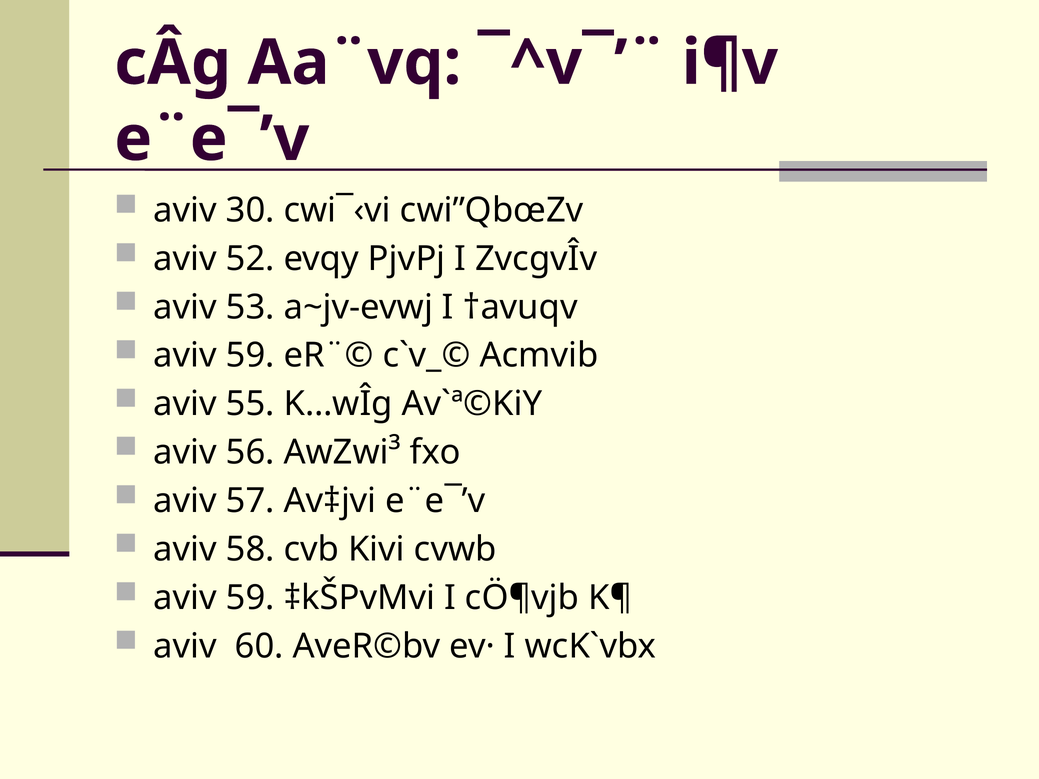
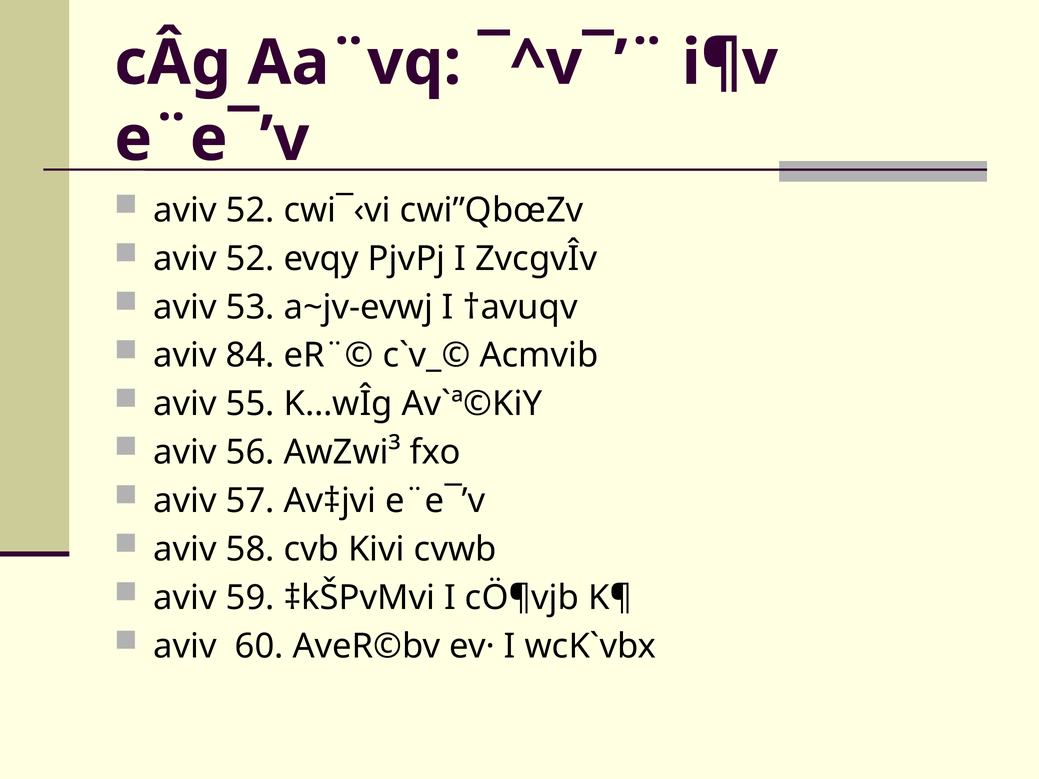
30 at (250, 210): 30 -> 52
59 at (250, 356): 59 -> 84
